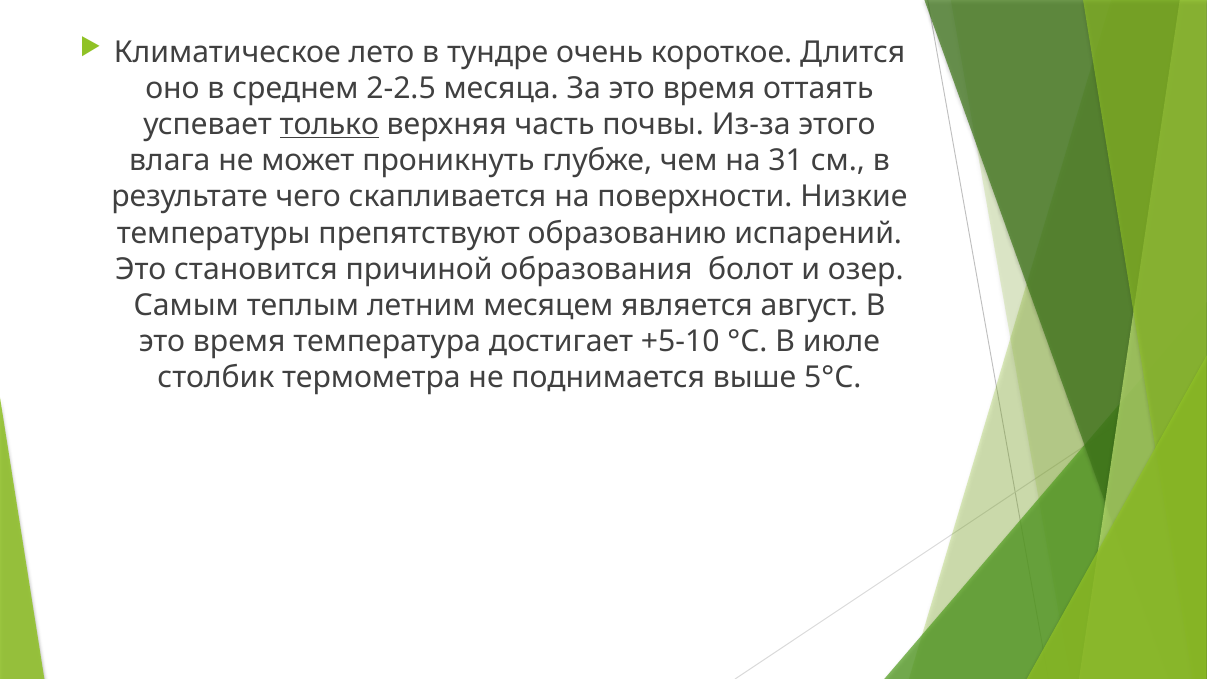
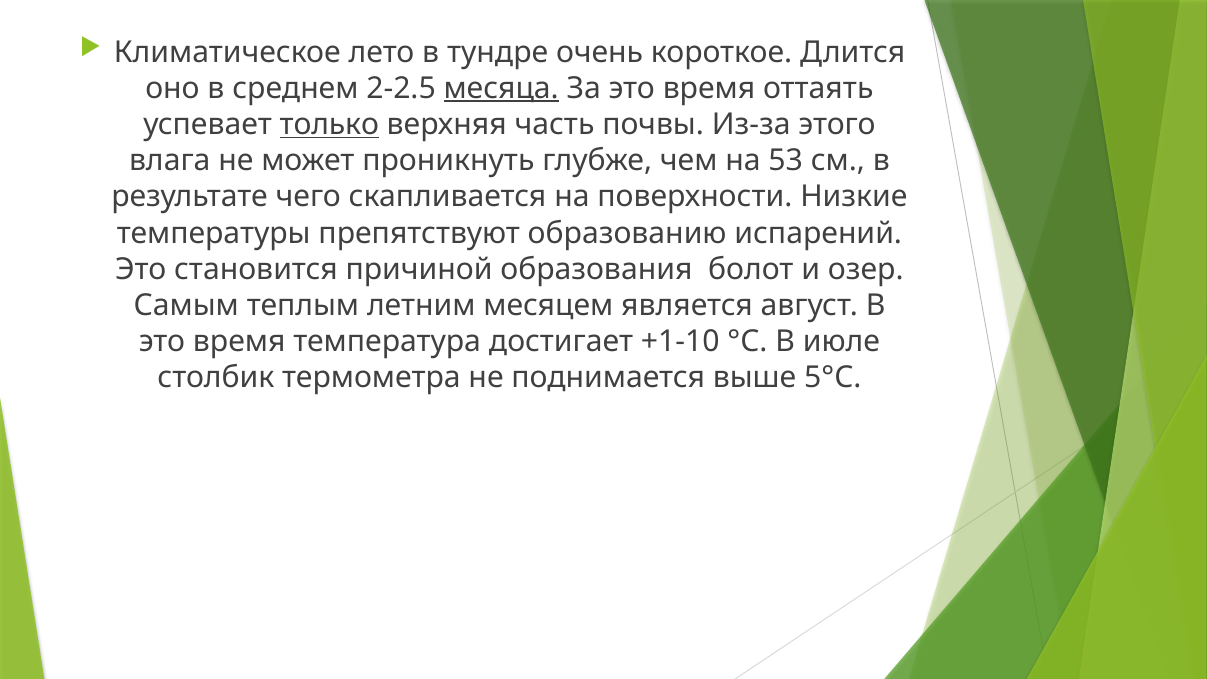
месяца underline: none -> present
31: 31 -> 53
+5-10: +5-10 -> +1-10
